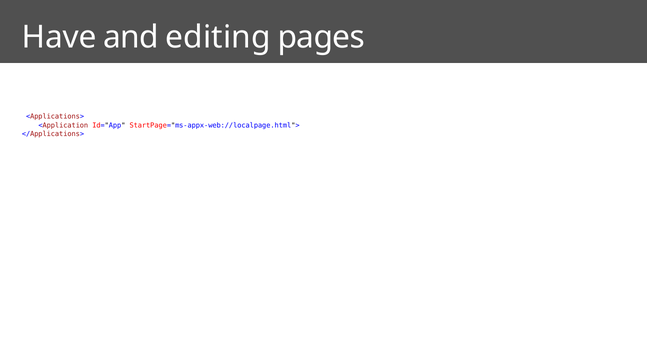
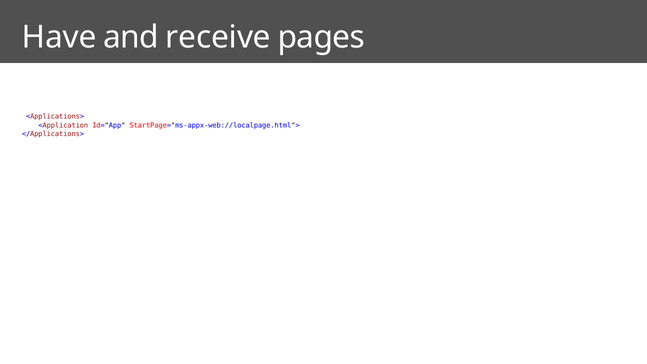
editing: editing -> receive
